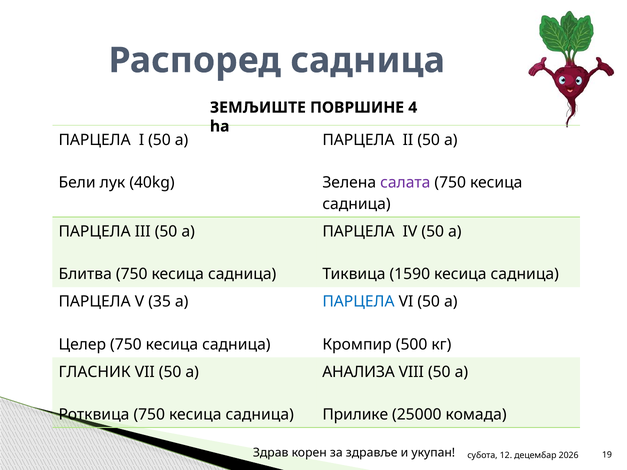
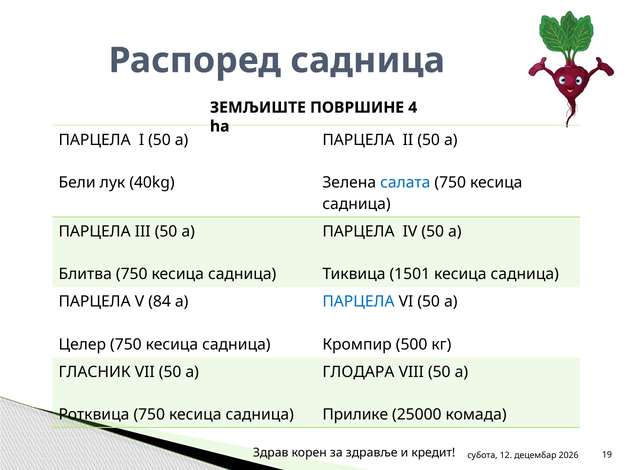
салата colour: purple -> blue
1590: 1590 -> 1501
35: 35 -> 84
АНАЛИЗА: АНАЛИЗА -> ГЛОДАРА
укупан: укупан -> кредит
